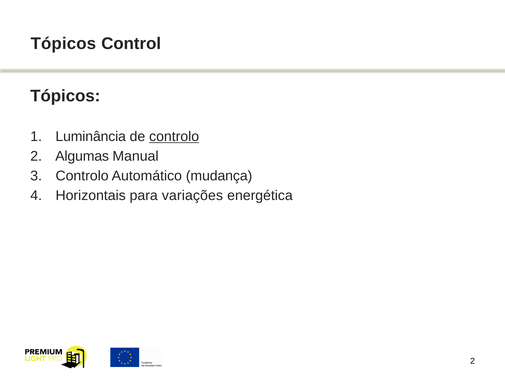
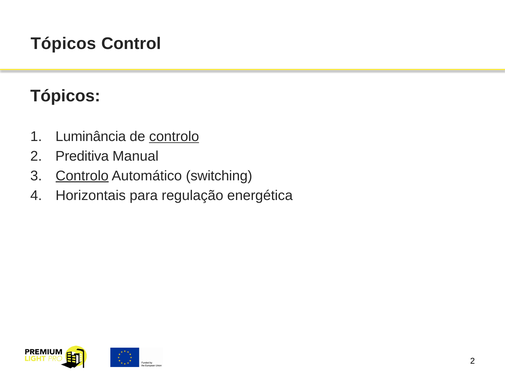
Algumas: Algumas -> Preditiva
Controlo at (82, 176) underline: none -> present
mudança: mudança -> switching
variações: variações -> regulação
